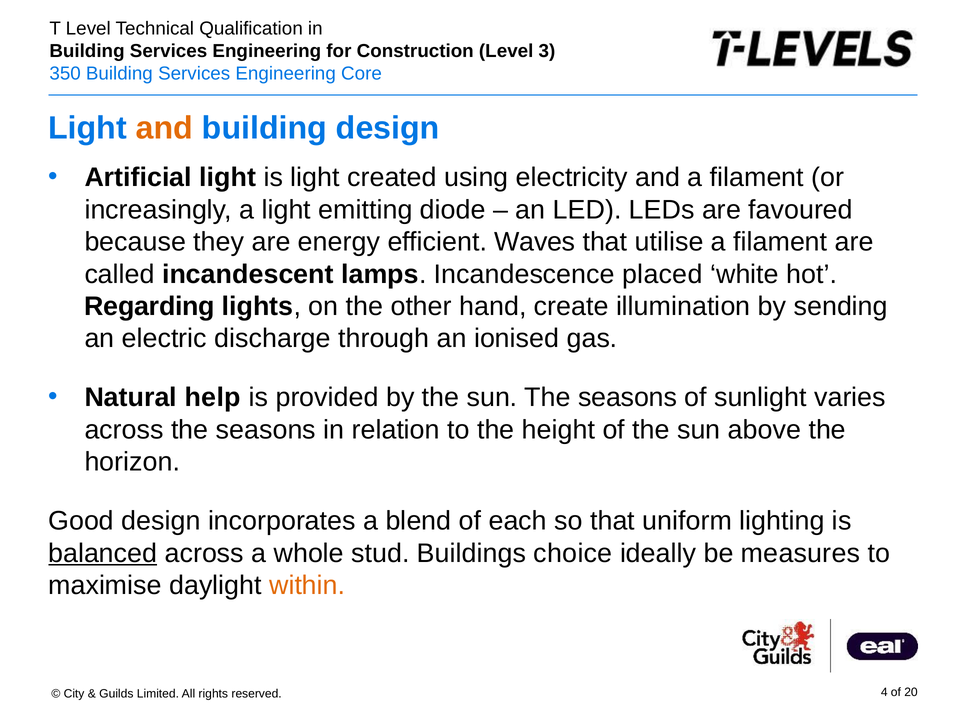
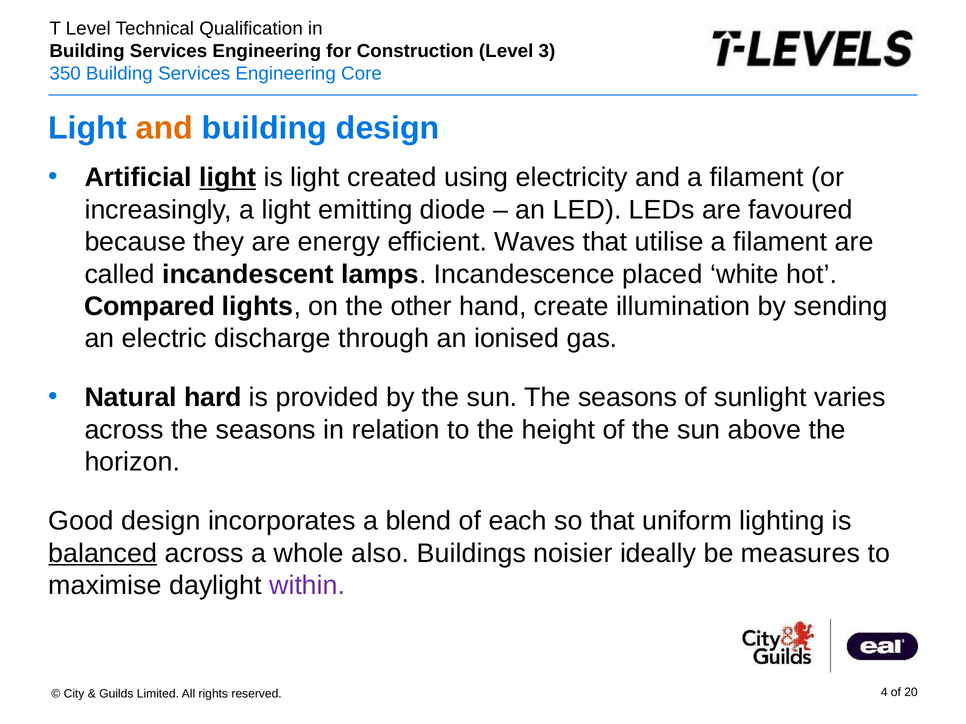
light at (228, 178) underline: none -> present
Regarding: Regarding -> Compared
help: help -> hard
stud: stud -> also
choice: choice -> noisier
within colour: orange -> purple
